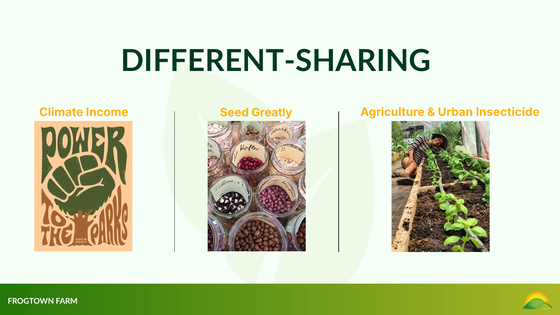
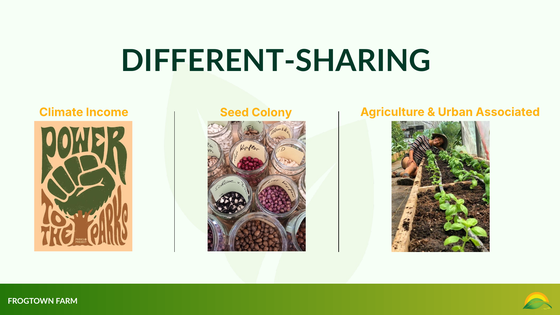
Greatly: Greatly -> Colony
Insecticide: Insecticide -> Associated
